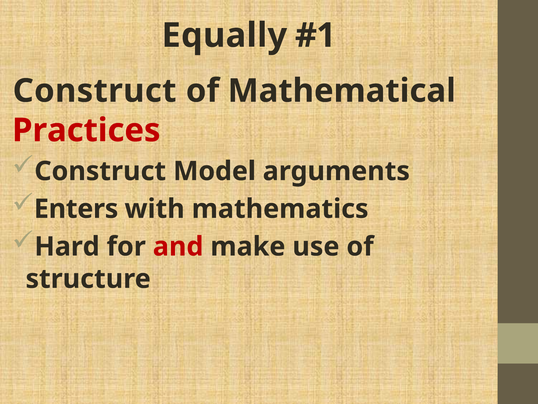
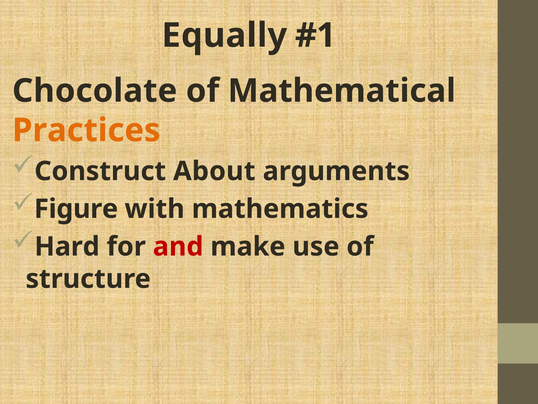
Construct at (95, 91): Construct -> Chocolate
Practices colour: red -> orange
Model: Model -> About
Enters: Enters -> Figure
